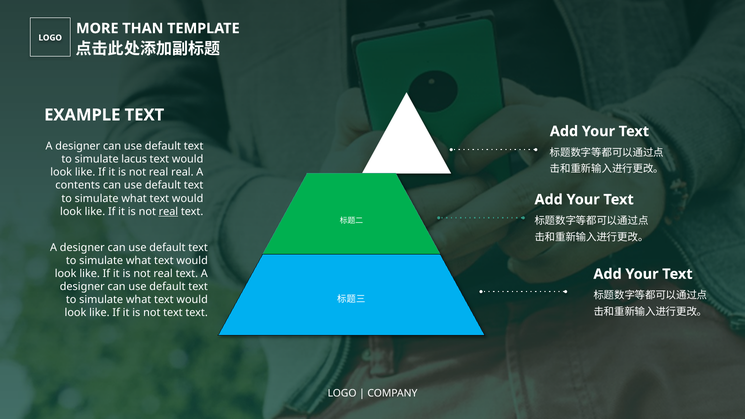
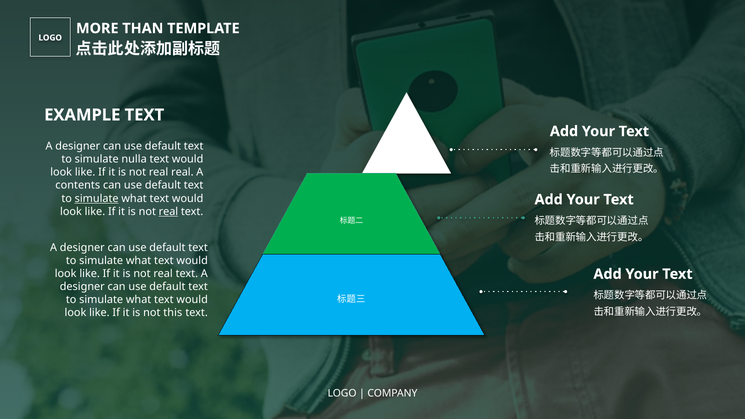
lacus: lacus -> nulla
simulate at (97, 198) underline: none -> present
not text: text -> this
